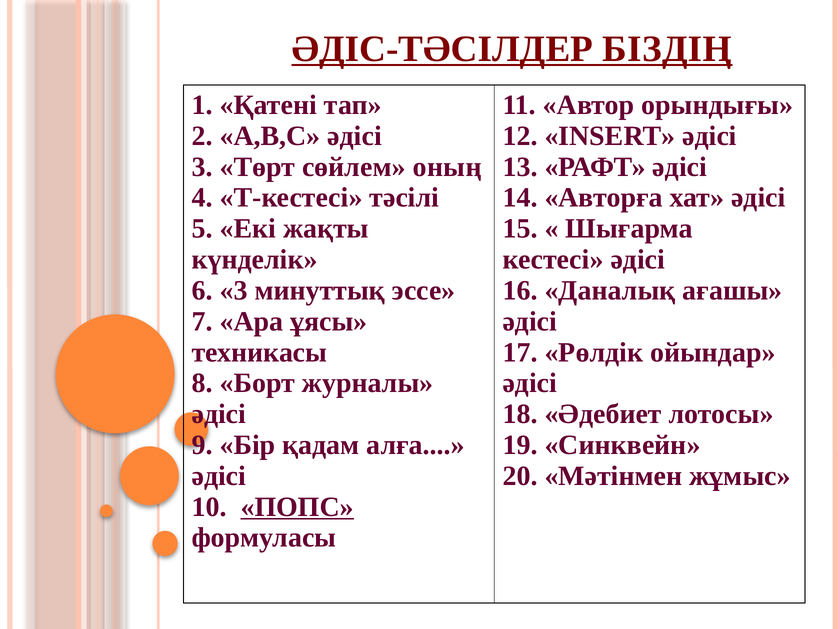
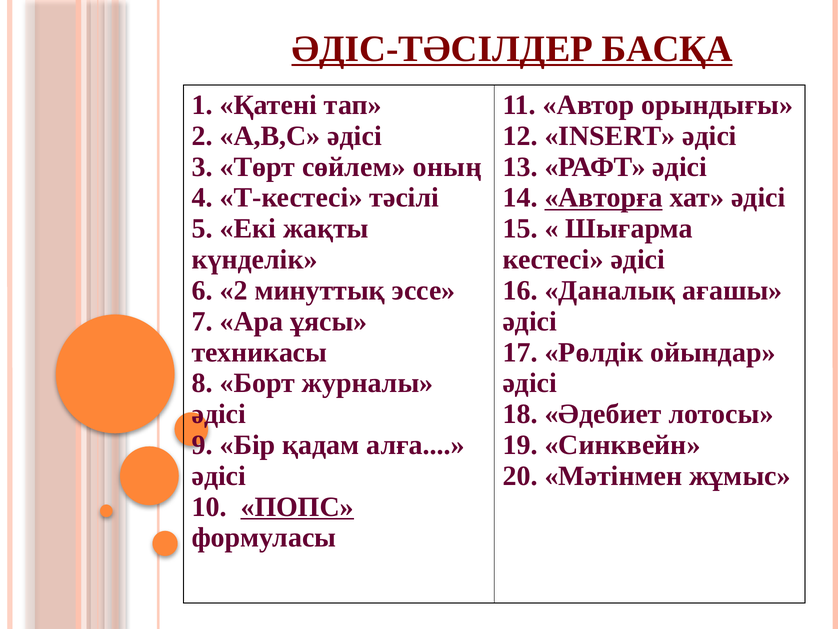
БІЗДІҢ: БІЗДІҢ -> БАСҚА
Авторға underline: none -> present
6 3: 3 -> 2
